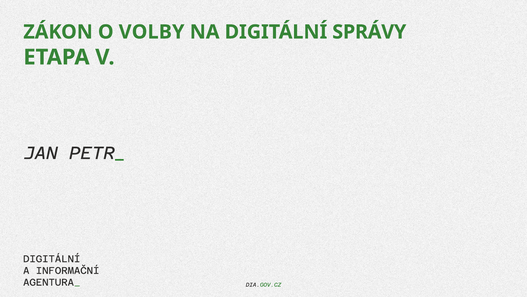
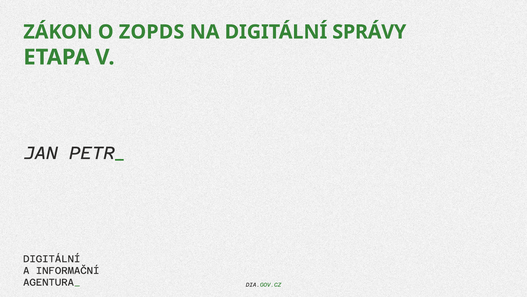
VOLBY: VOLBY -> ZOPDS
